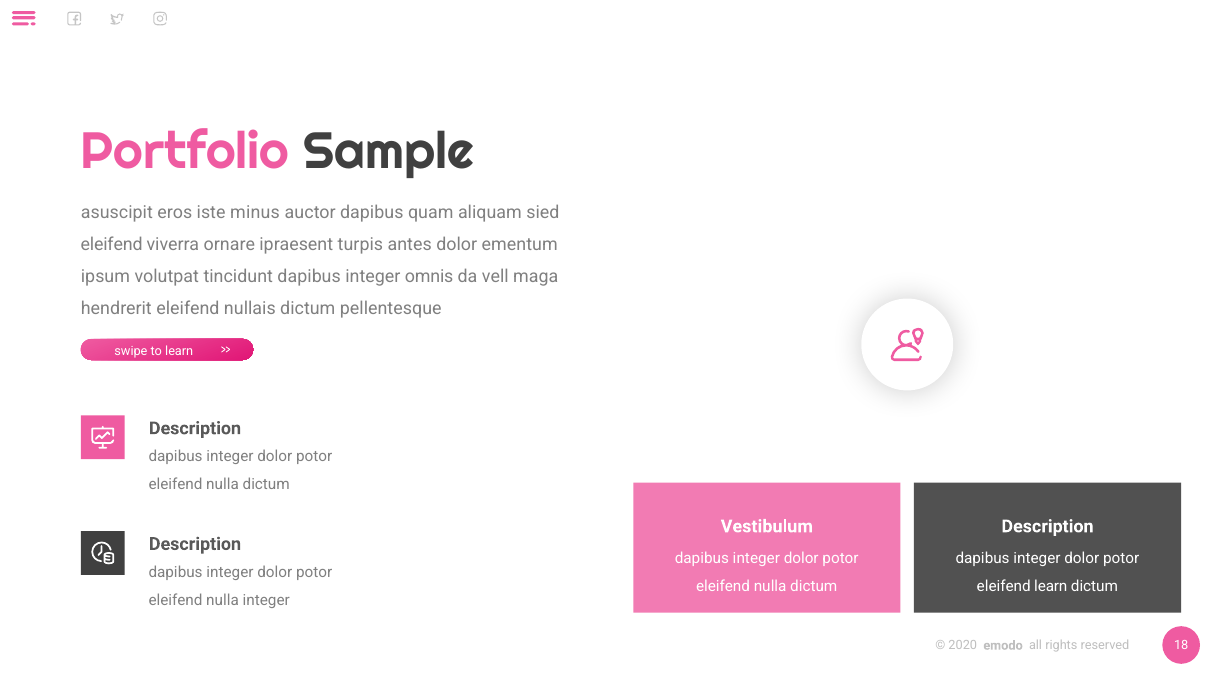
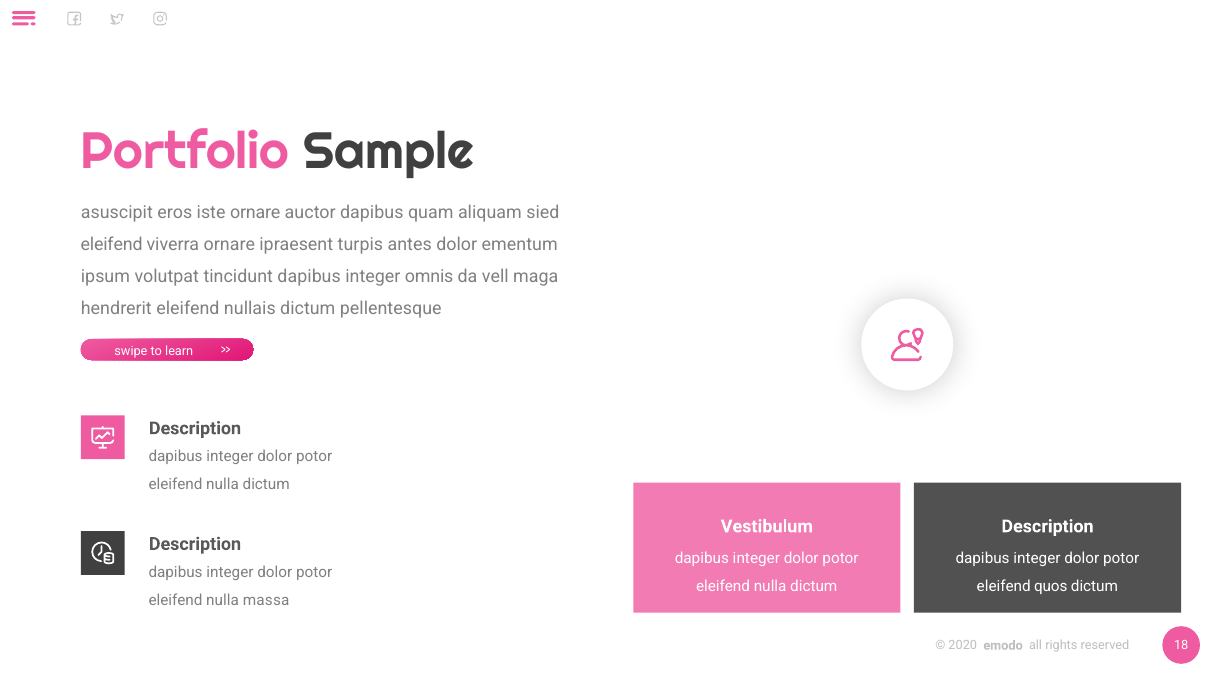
iste minus: minus -> ornare
eleifend learn: learn -> quos
nulla integer: integer -> massa
